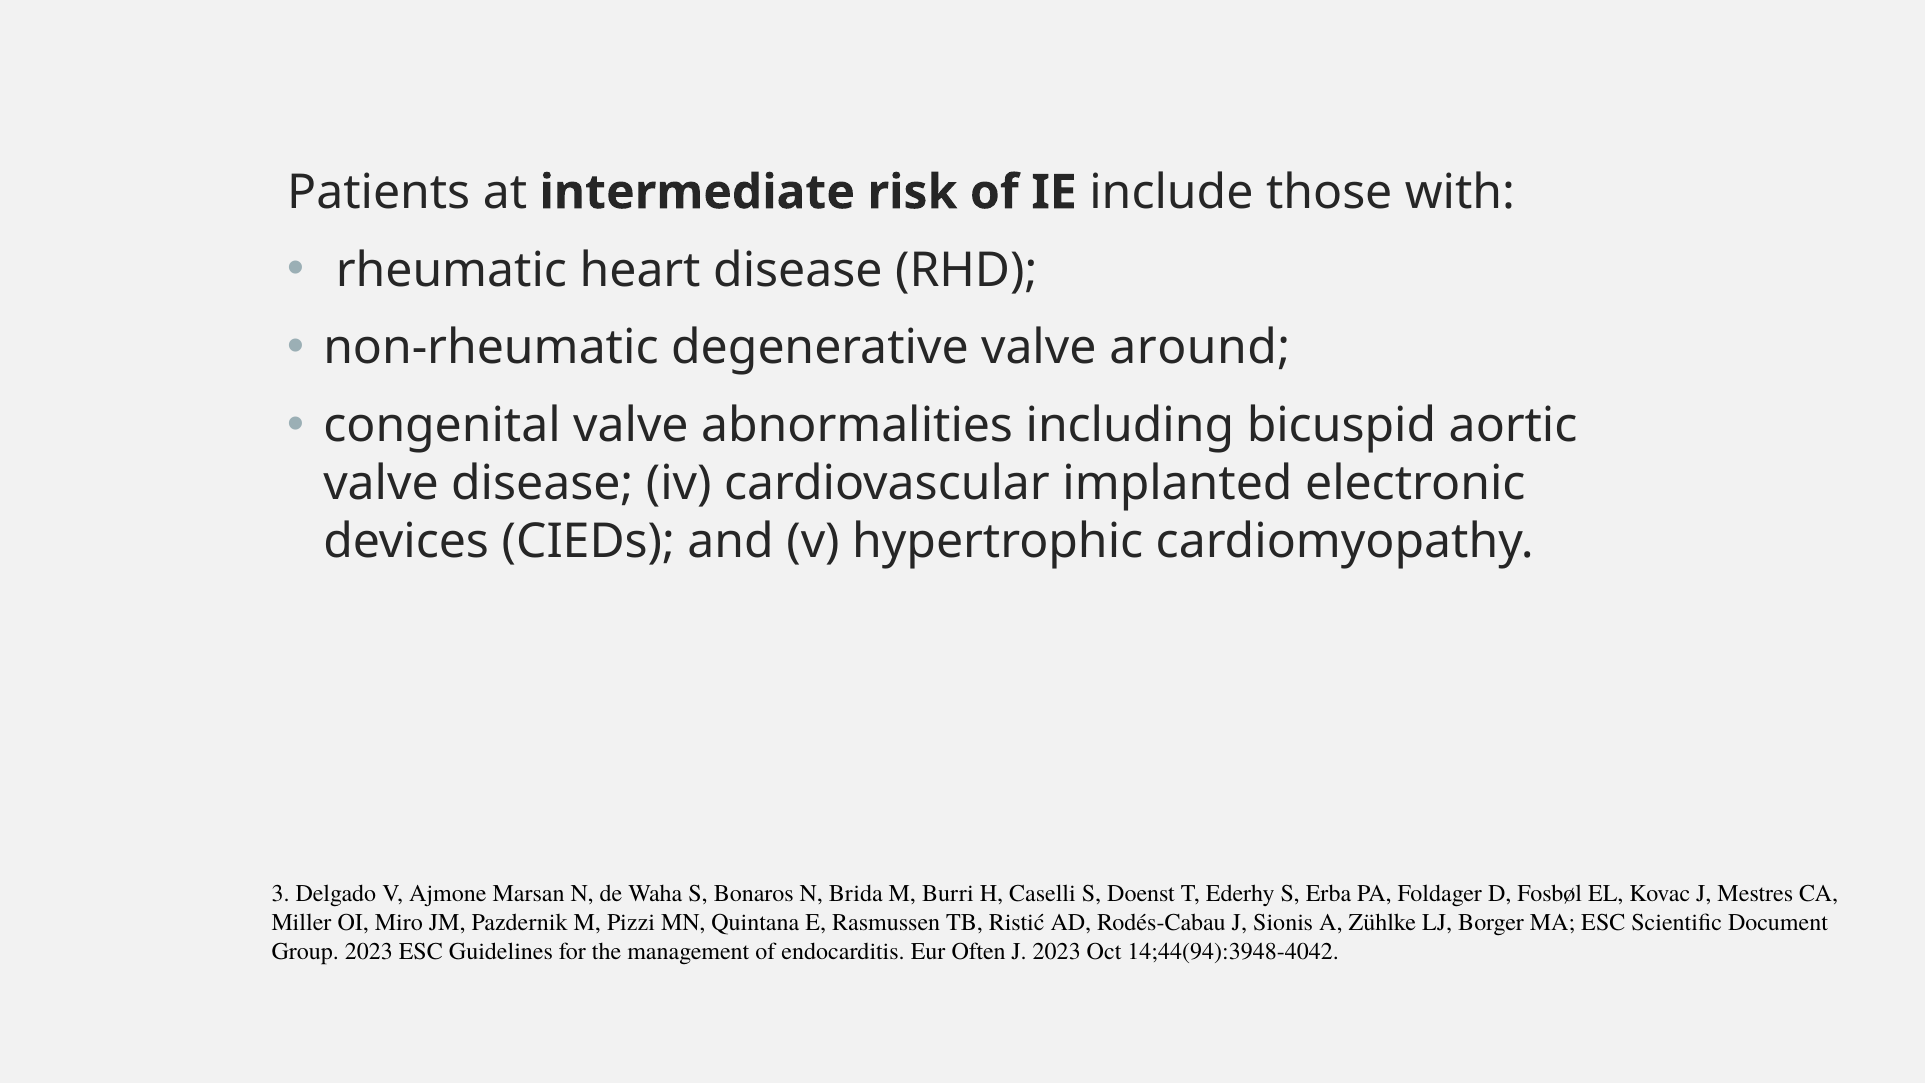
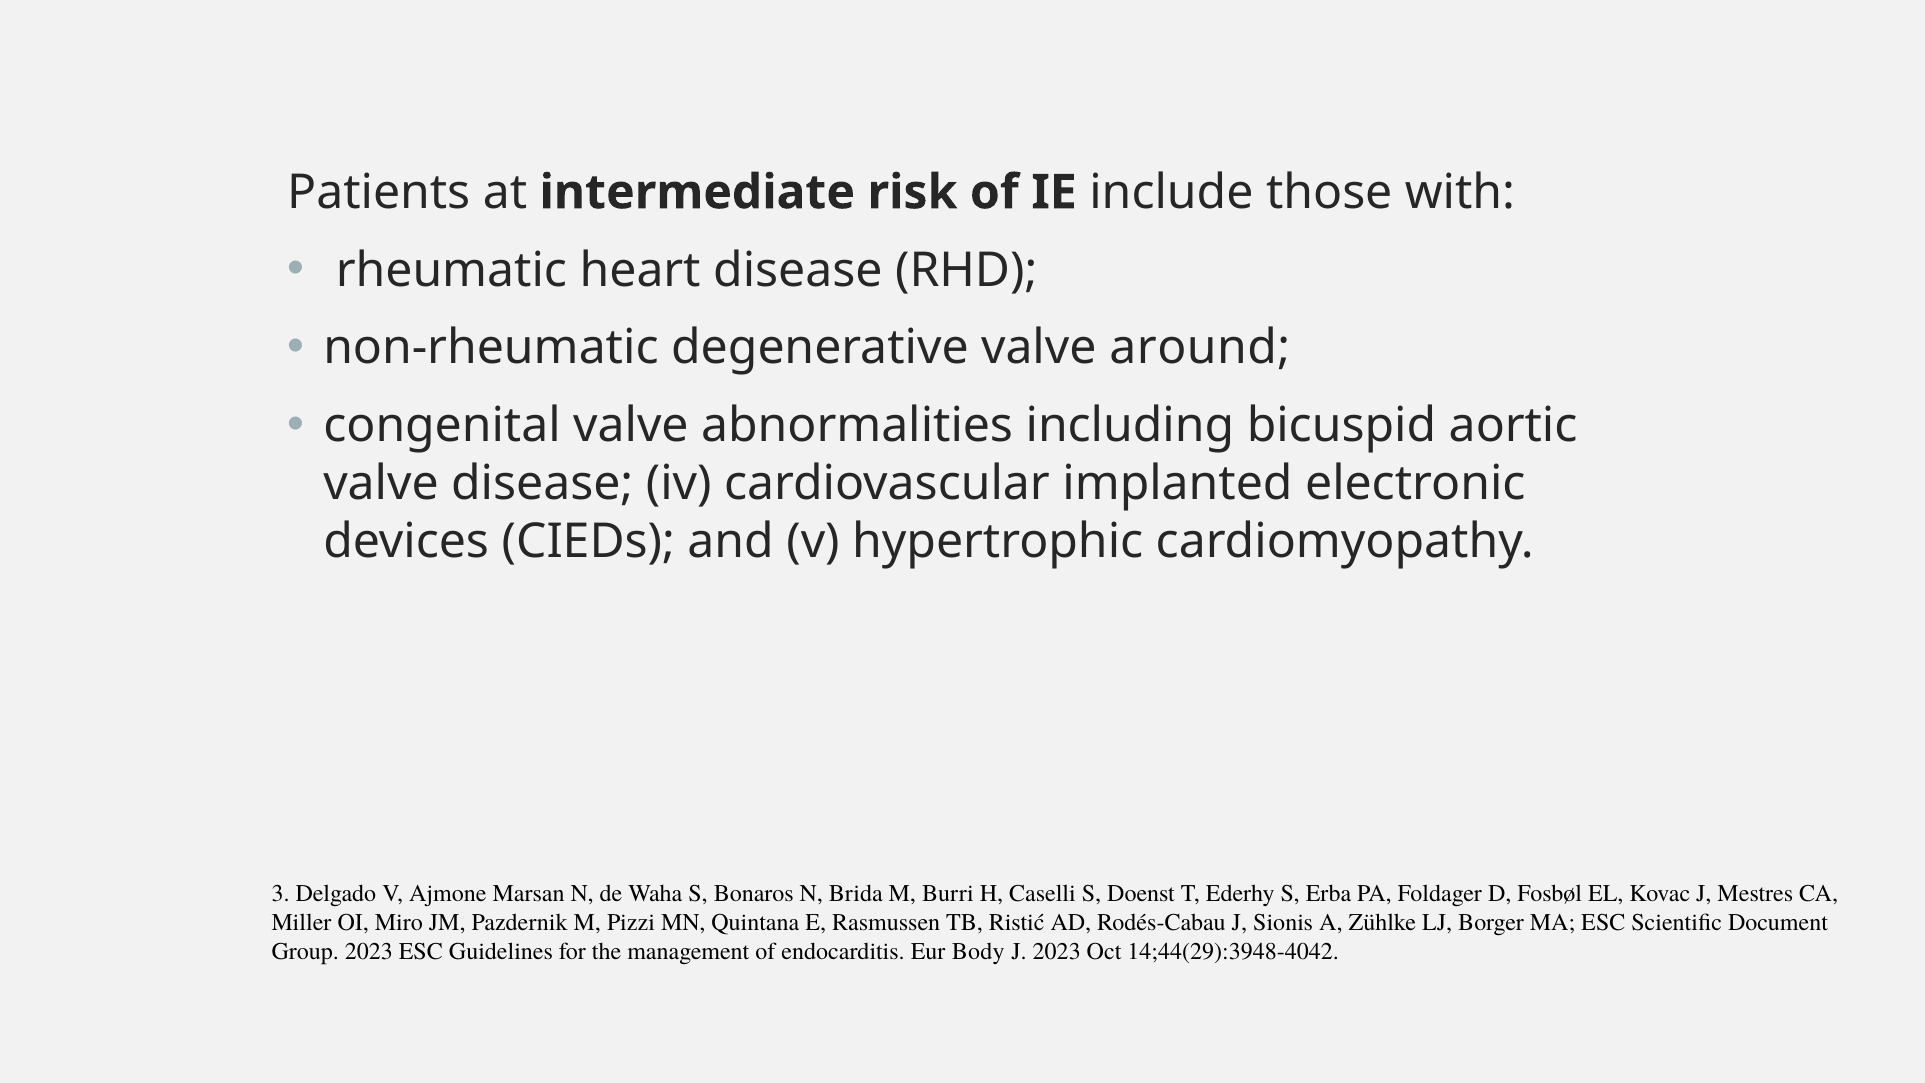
Often: Often -> Body
14;44(94):3948-4042: 14;44(94):3948-4042 -> 14;44(29):3948-4042
